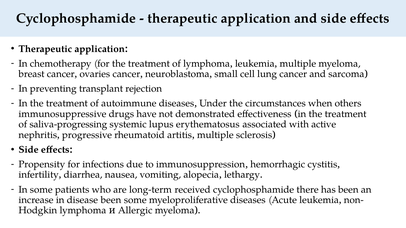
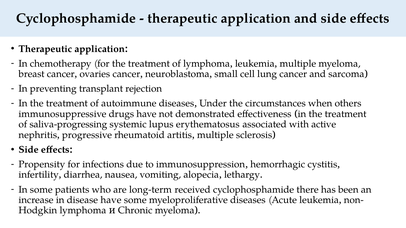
disease been: been -> have
Allergic: Allergic -> Chronic
